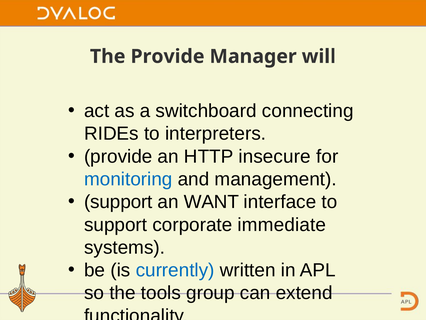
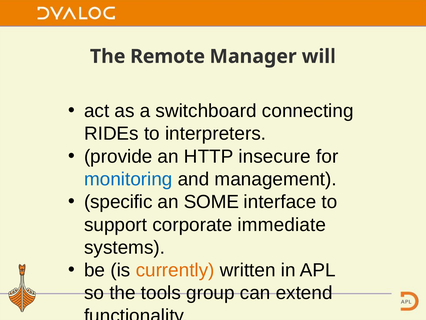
The Provide: Provide -> Remote
support at (118, 202): support -> specific
WANT: WANT -> SOME
currently colour: blue -> orange
